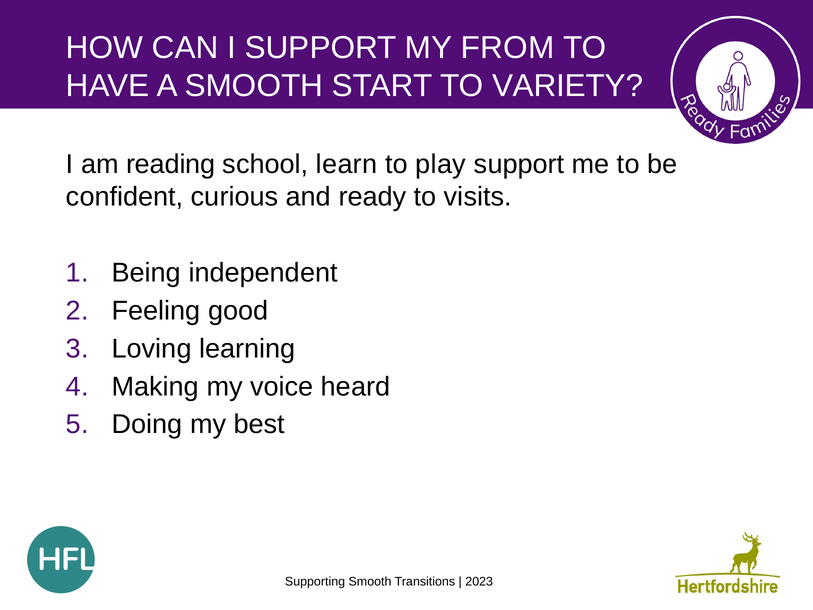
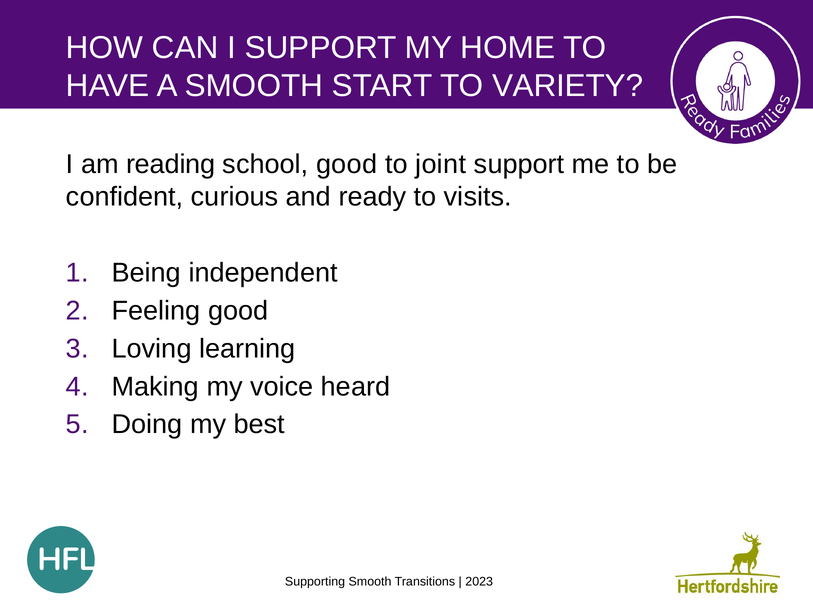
FROM: FROM -> HOME
school learn: learn -> good
play: play -> joint
